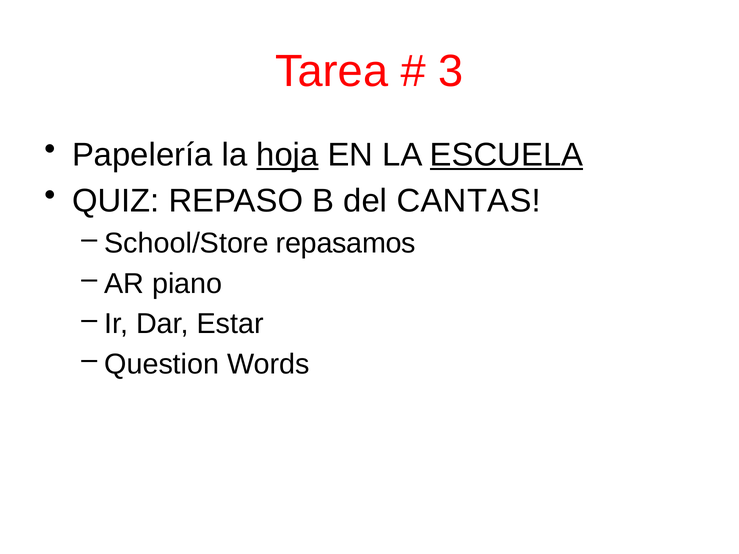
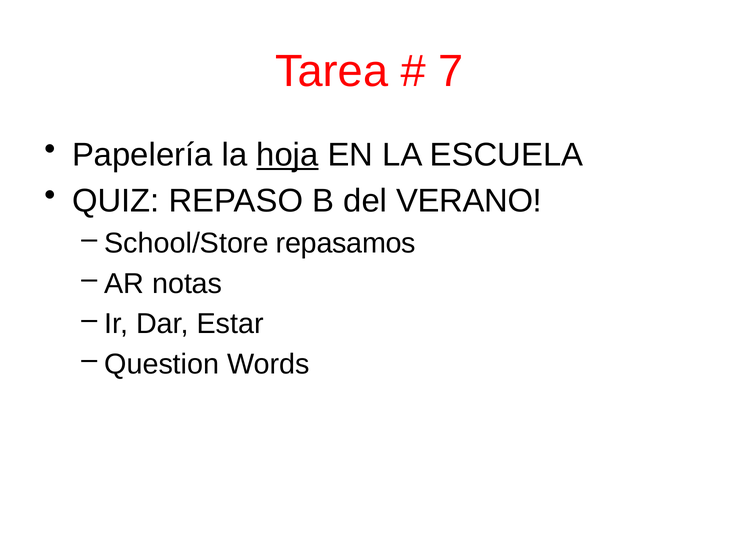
3: 3 -> 7
ESCUELA underline: present -> none
CANTAS: CANTAS -> VERANO
piano: piano -> notas
